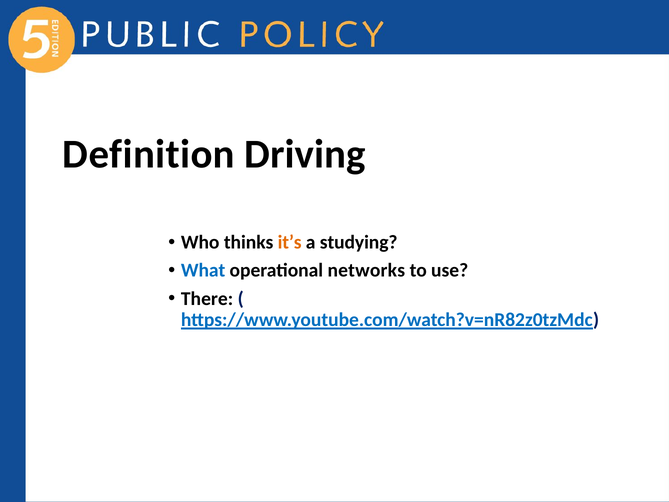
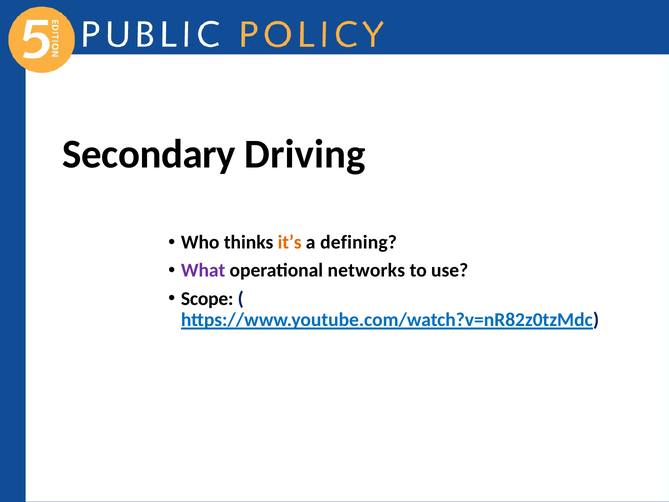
Definition: Definition -> Secondary
studying: studying -> defining
What colour: blue -> purple
There: There -> Scope
